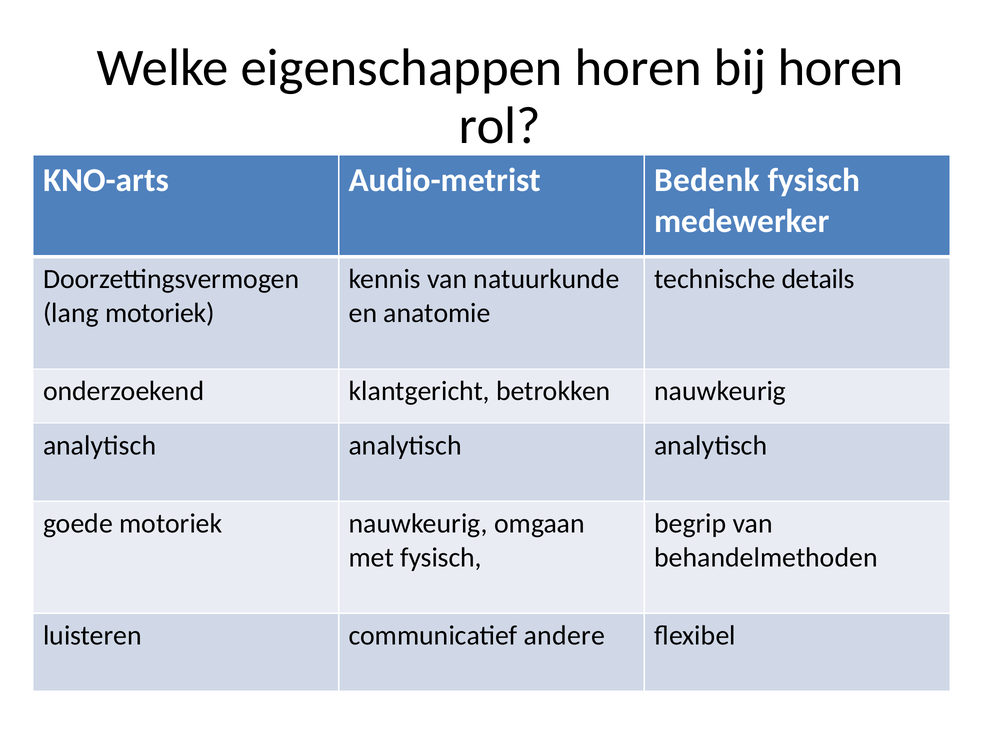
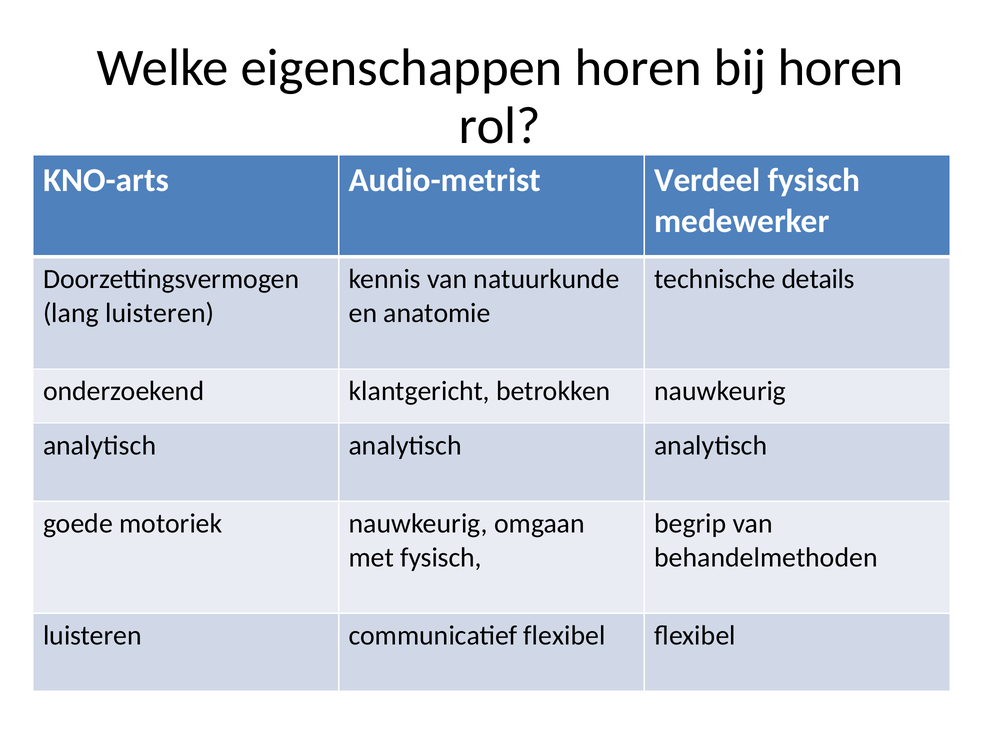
Bedenk: Bedenk -> Verdeel
lang motoriek: motoriek -> luisteren
communicatief andere: andere -> flexibel
